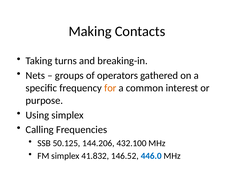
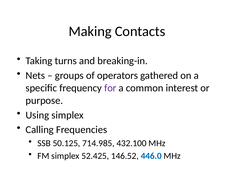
for colour: orange -> purple
144.206: 144.206 -> 714.985
41.832: 41.832 -> 52.425
